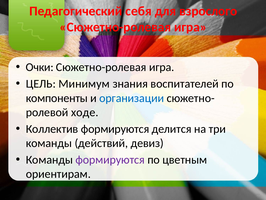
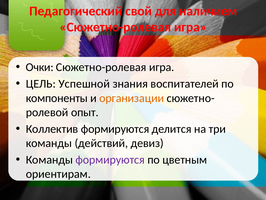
себя: себя -> свой
взрослого: взрослого -> наличием
Минимум: Минимум -> Успешной
организации colour: blue -> orange
ходе: ходе -> опыт
